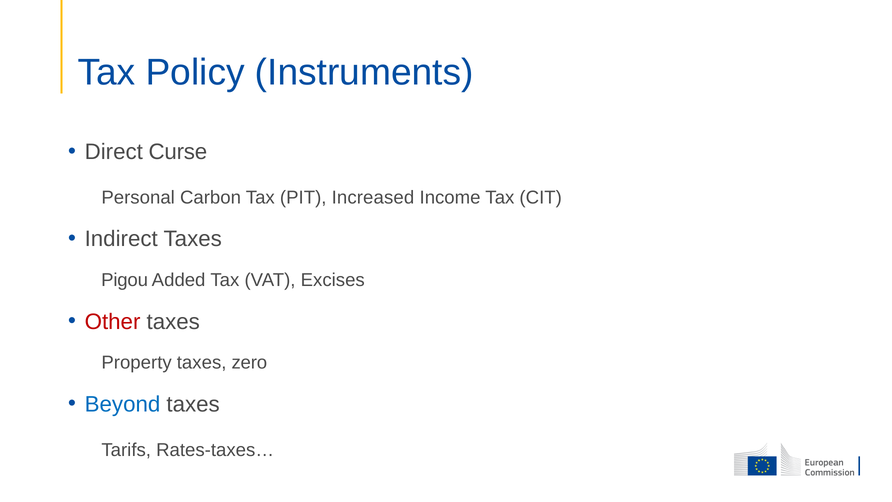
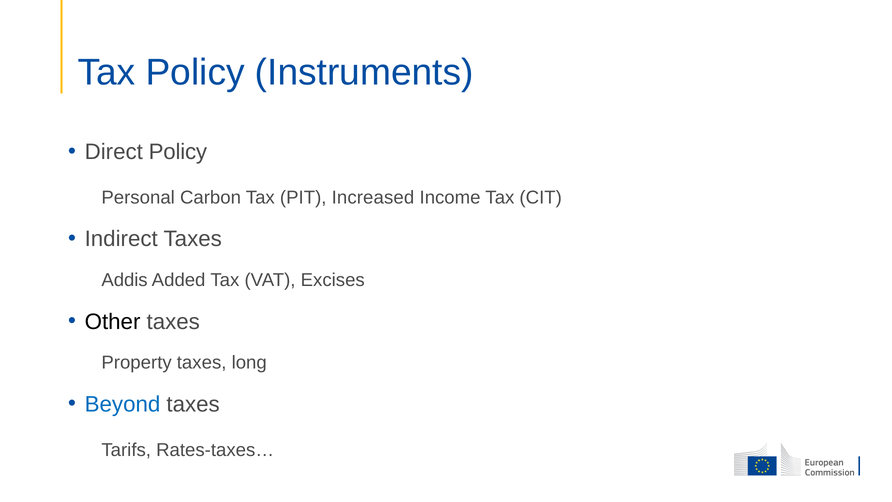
Direct Curse: Curse -> Policy
Pigou: Pigou -> Addis
Other colour: red -> black
zero: zero -> long
